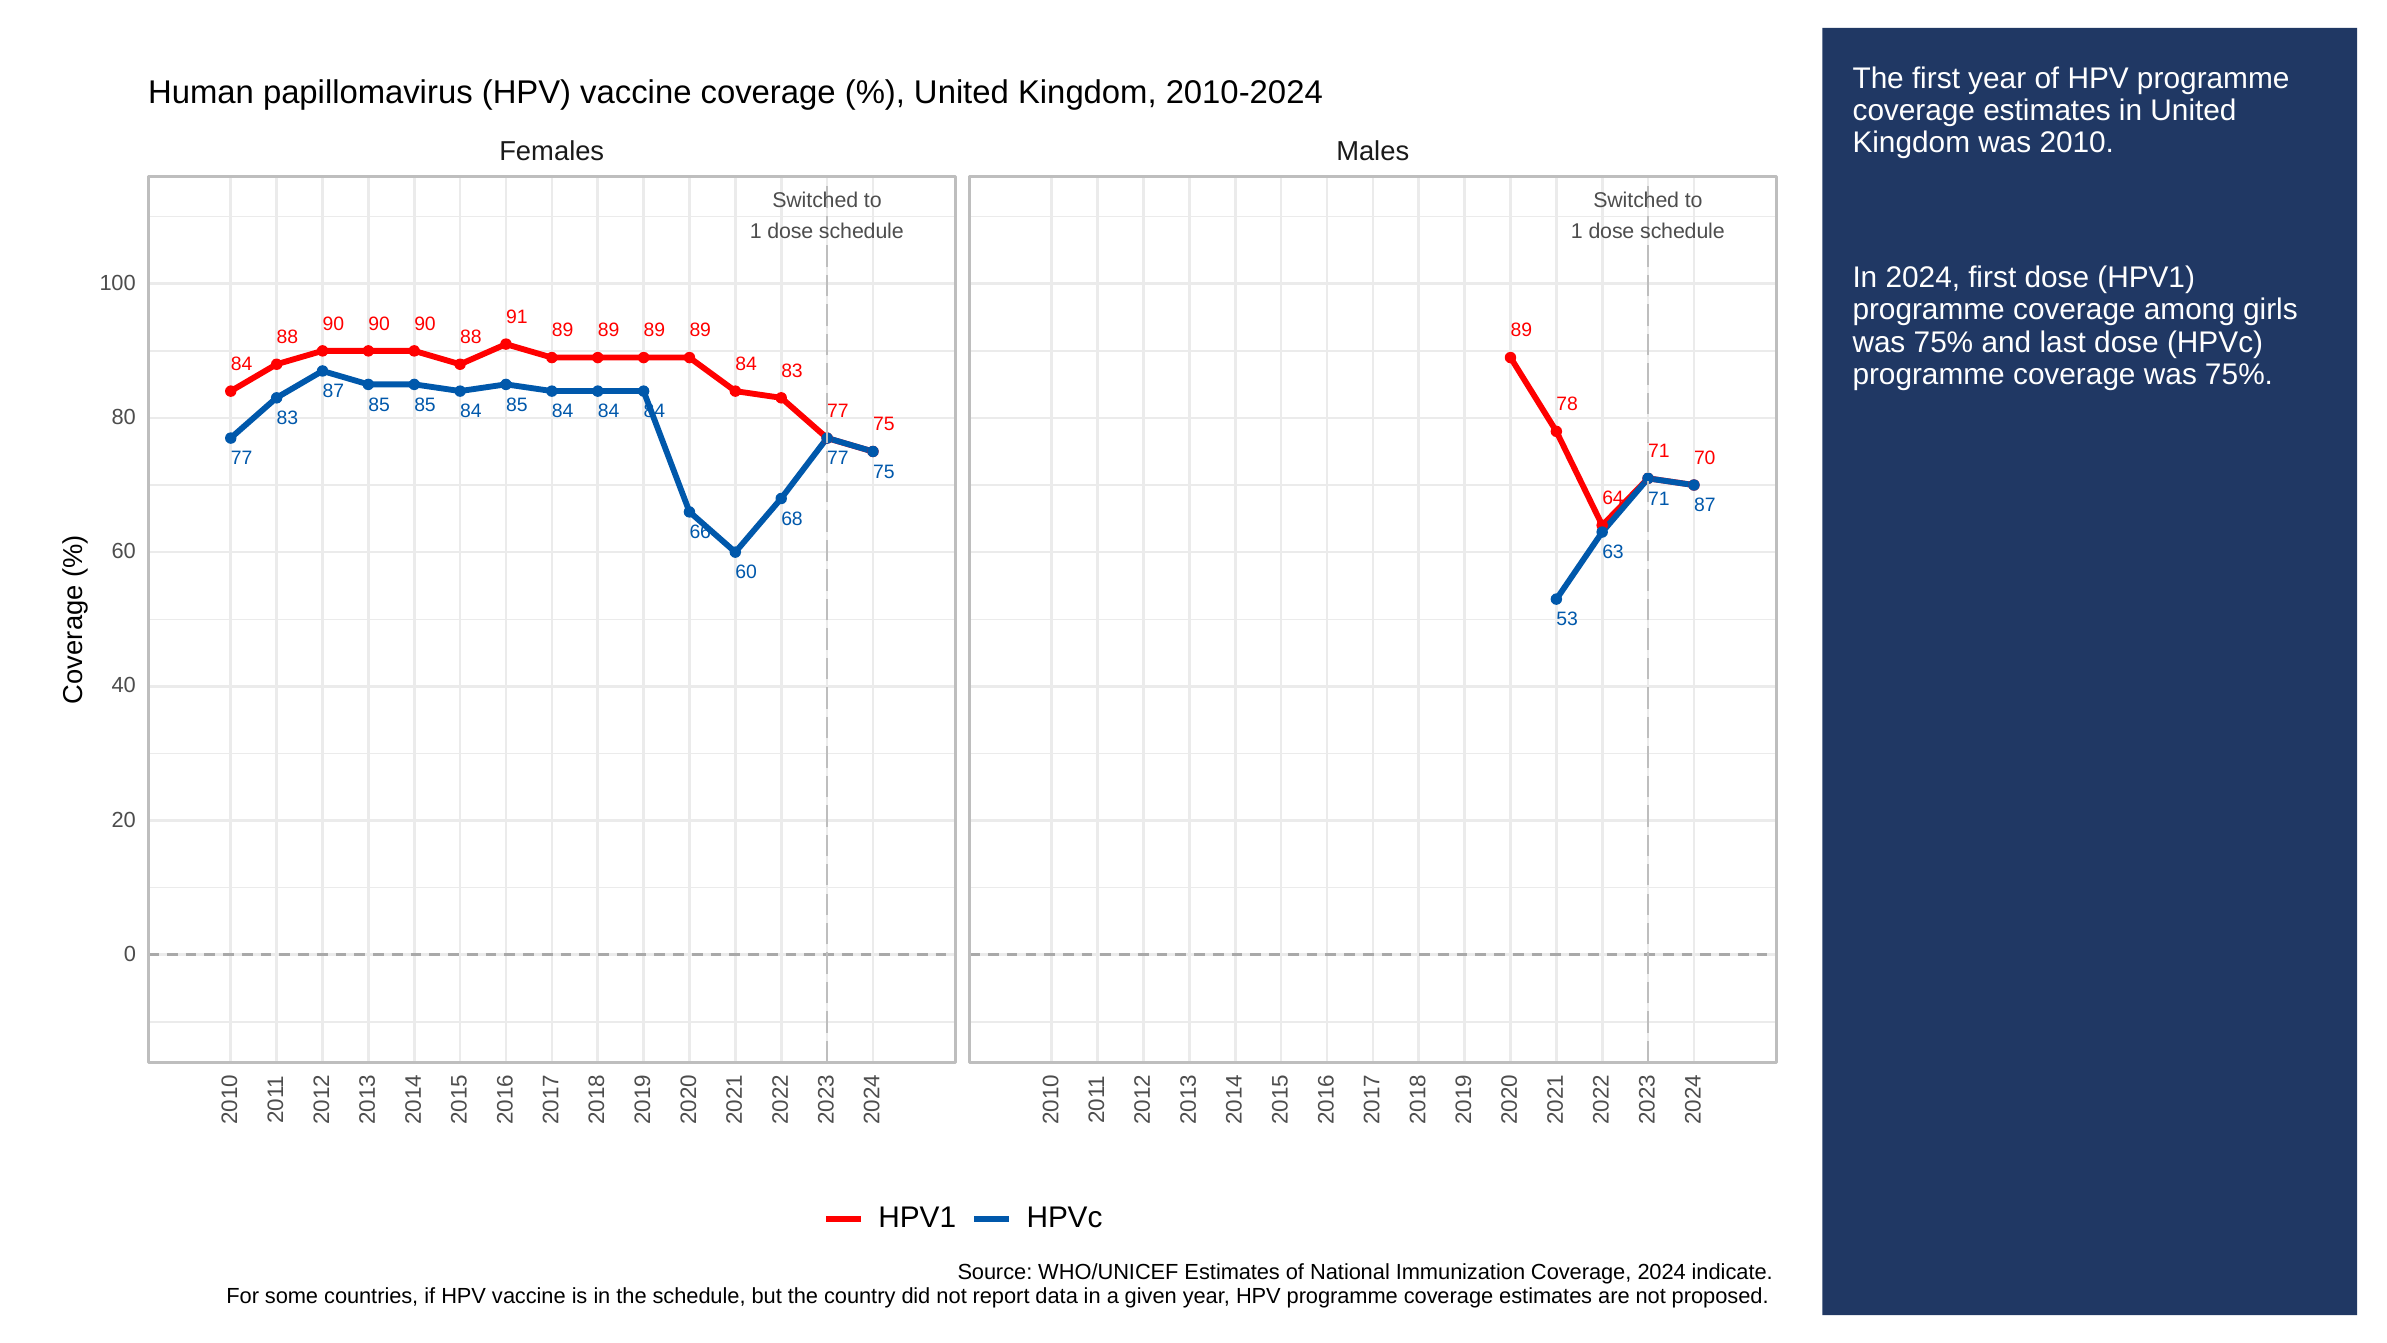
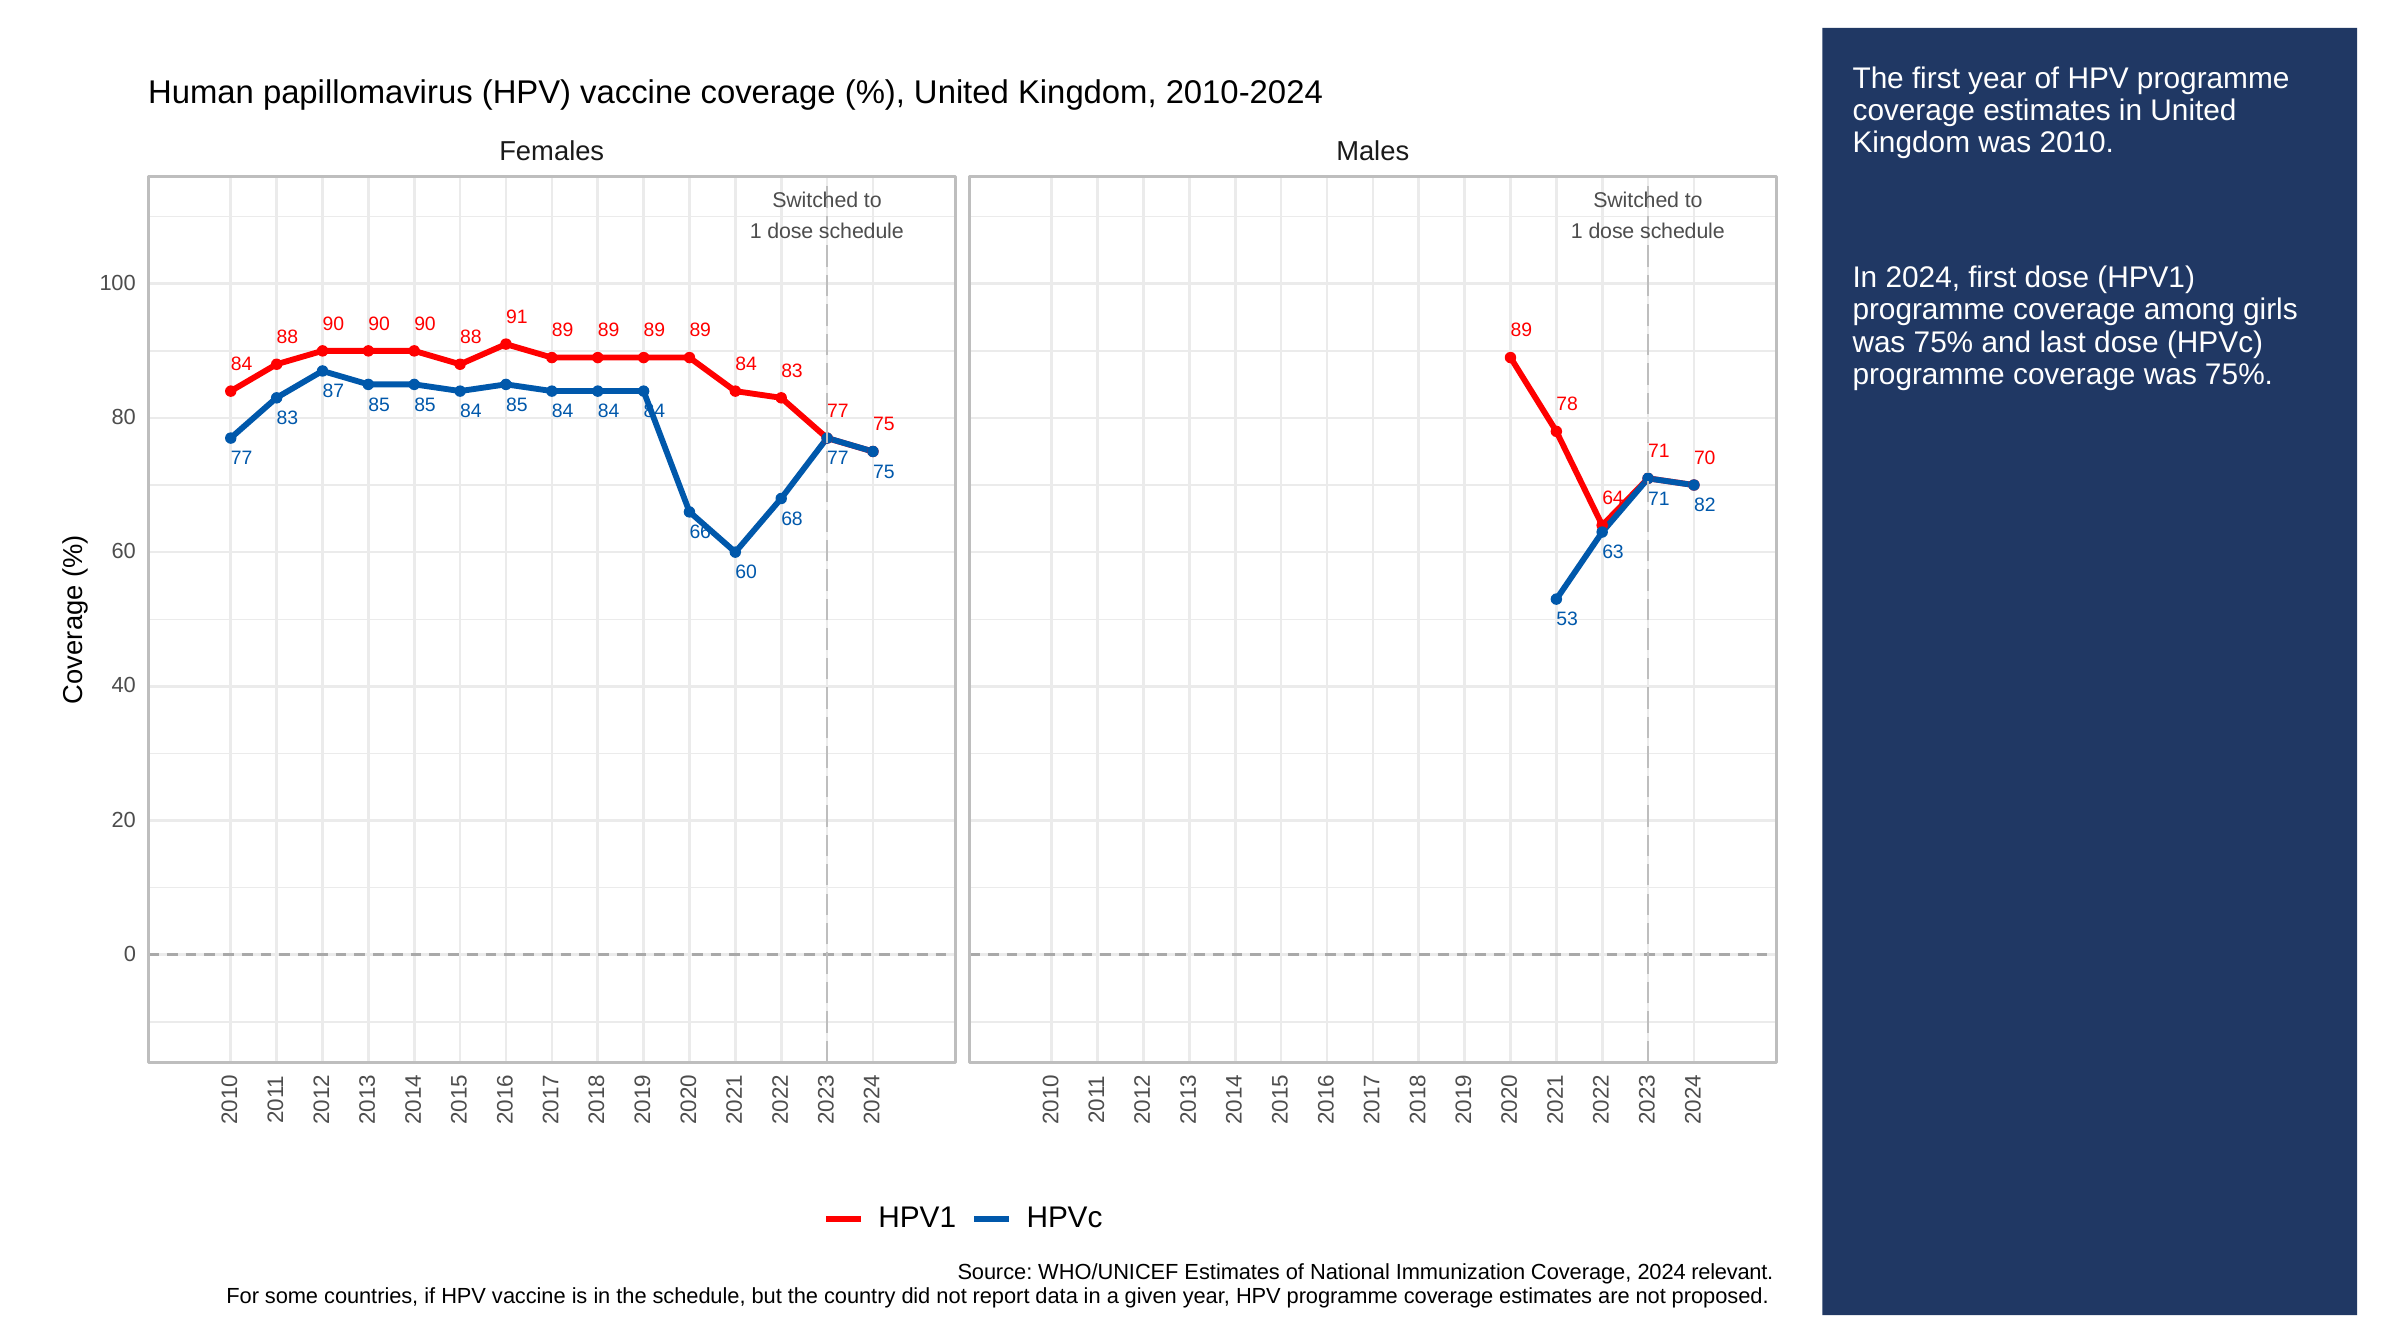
71 87: 87 -> 82
indicate: indicate -> relevant
